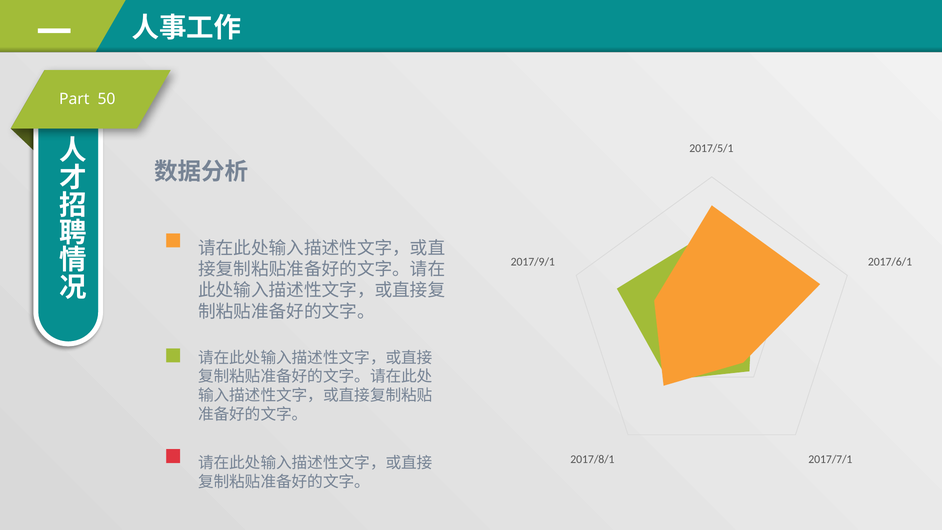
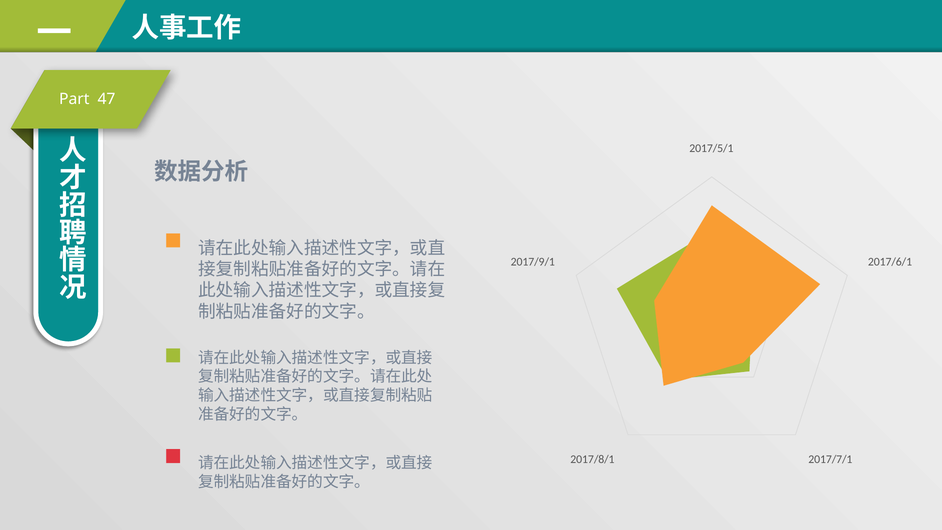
50: 50 -> 47
